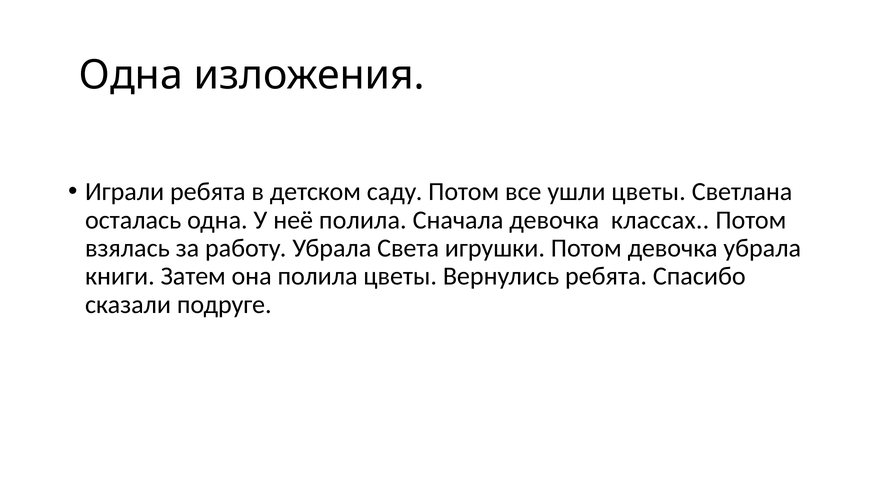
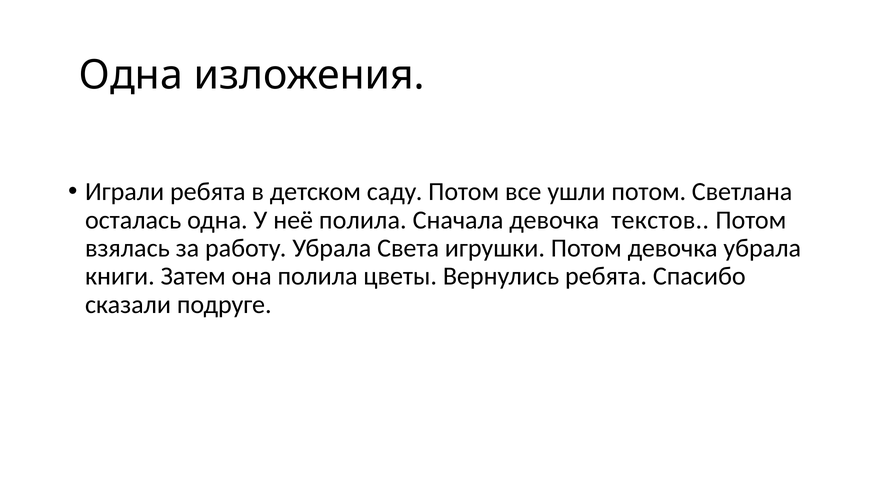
ушли цветы: цветы -> потом
классах: классах -> текстов
